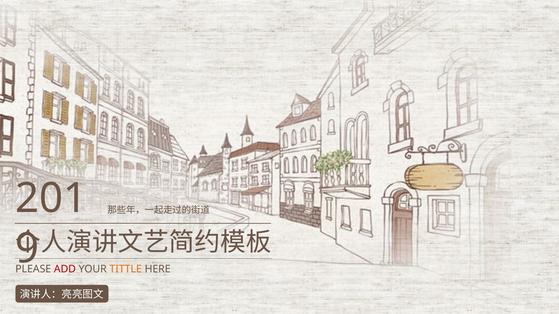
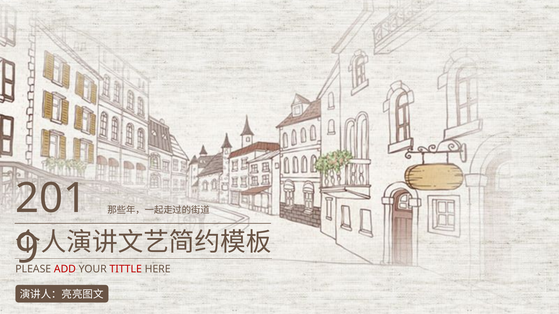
TITTLE colour: orange -> red
